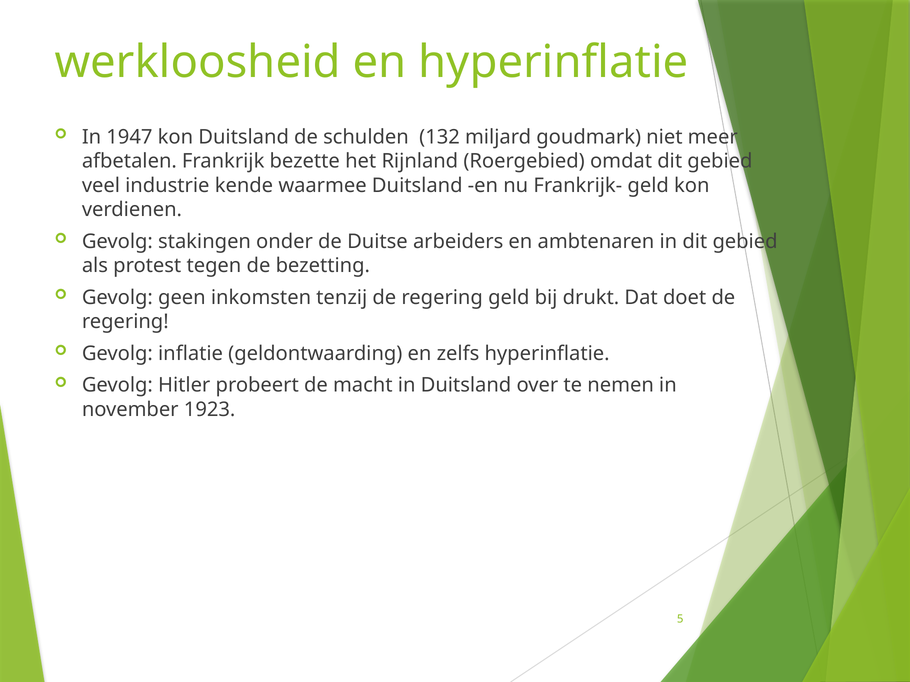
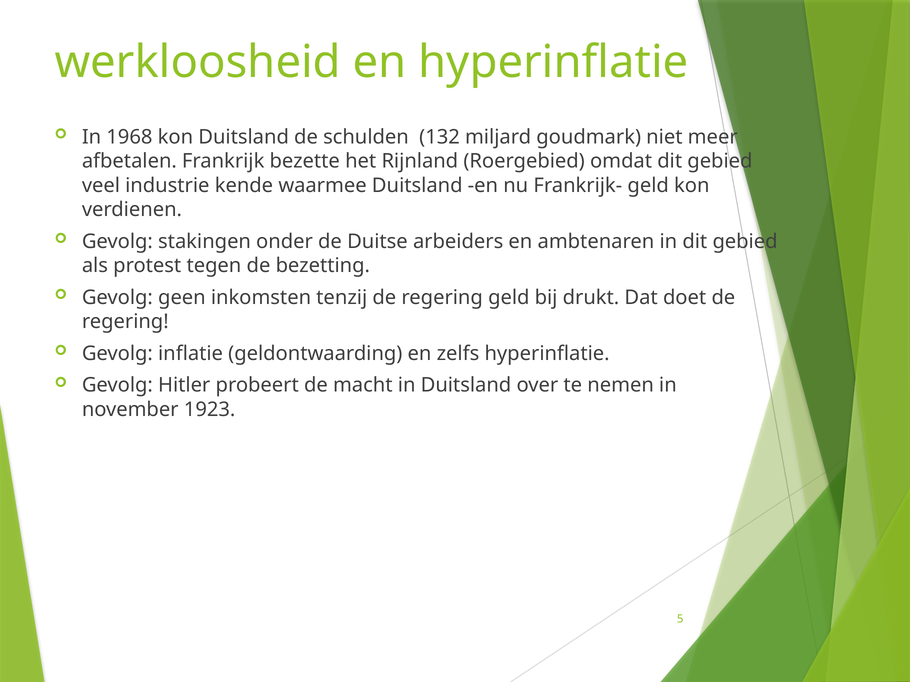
1947: 1947 -> 1968
